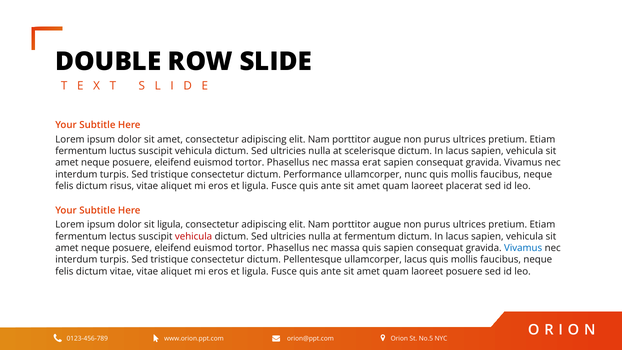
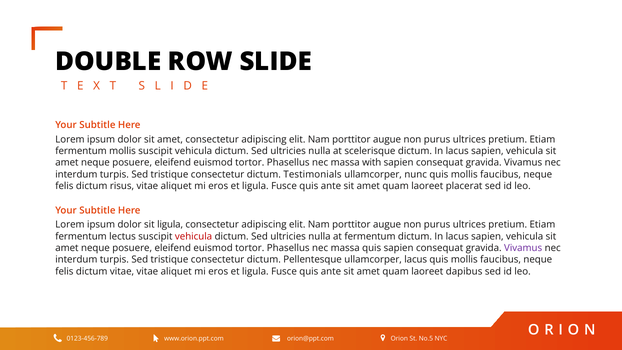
fermentum luctus: luctus -> mollis
erat: erat -> with
Performance: Performance -> Testimonials
Vivamus at (523, 248) colour: blue -> purple
laoreet posuere: posuere -> dapibus
